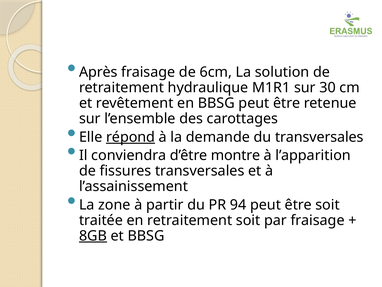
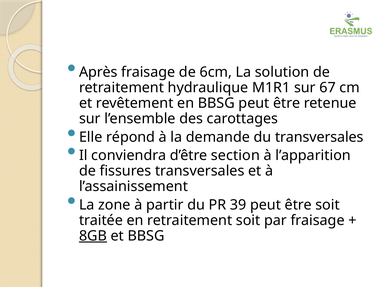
30: 30 -> 67
répond underline: present -> none
montre: montre -> section
94: 94 -> 39
